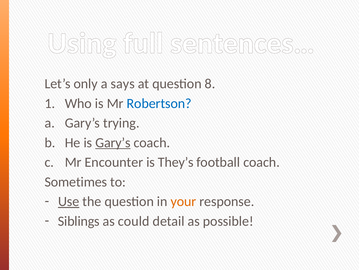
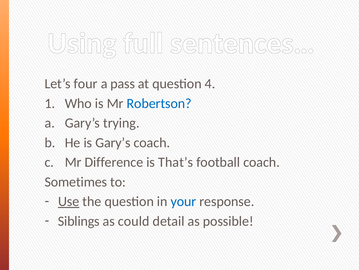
only: only -> four
says: says -> pass
8: 8 -> 4
Gary’s at (113, 142) underline: present -> none
Encounter: Encounter -> Difference
They’s: They’s -> That’s
your colour: orange -> blue
